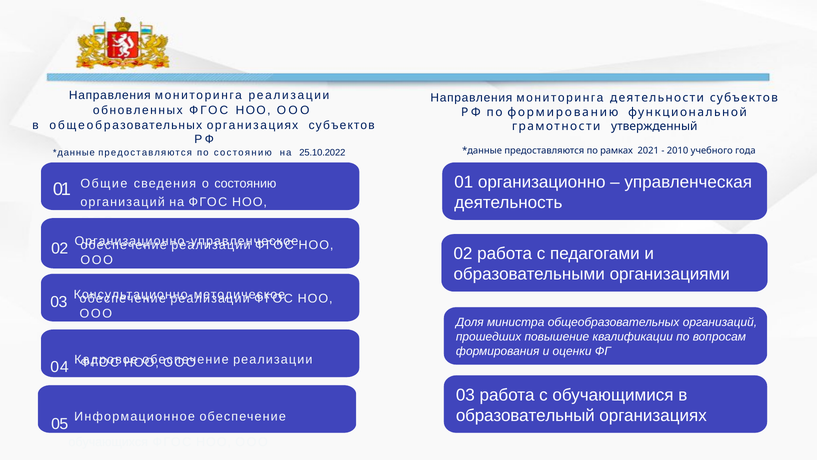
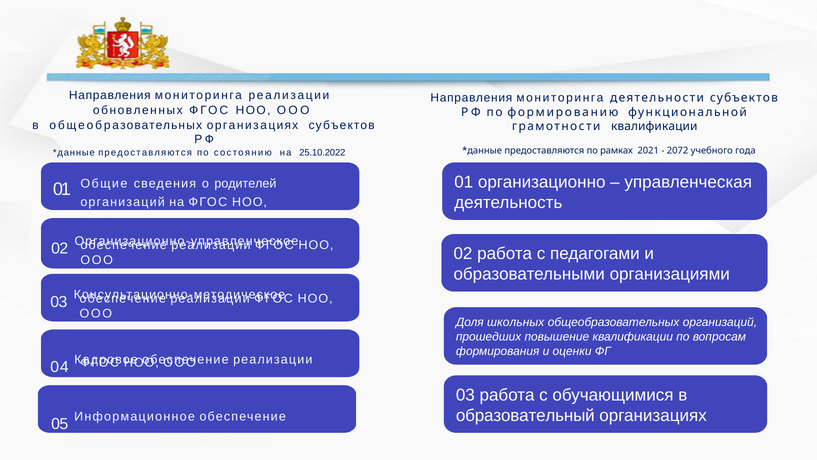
грамотности утвержденный: утвержденный -> квалификации
2010: 2010 -> 2072
о состоянию: состоянию -> родителей
министра: министра -> школьных
